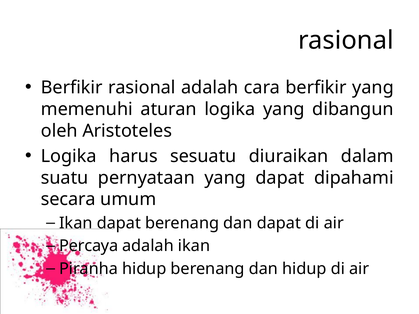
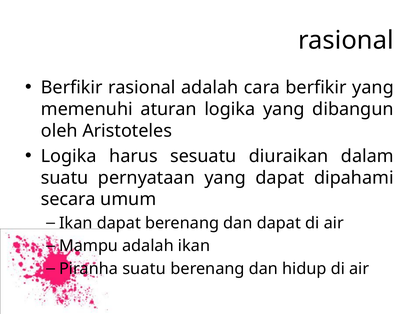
Percaya: Percaya -> Mampu
Piranha hidup: hidup -> suatu
